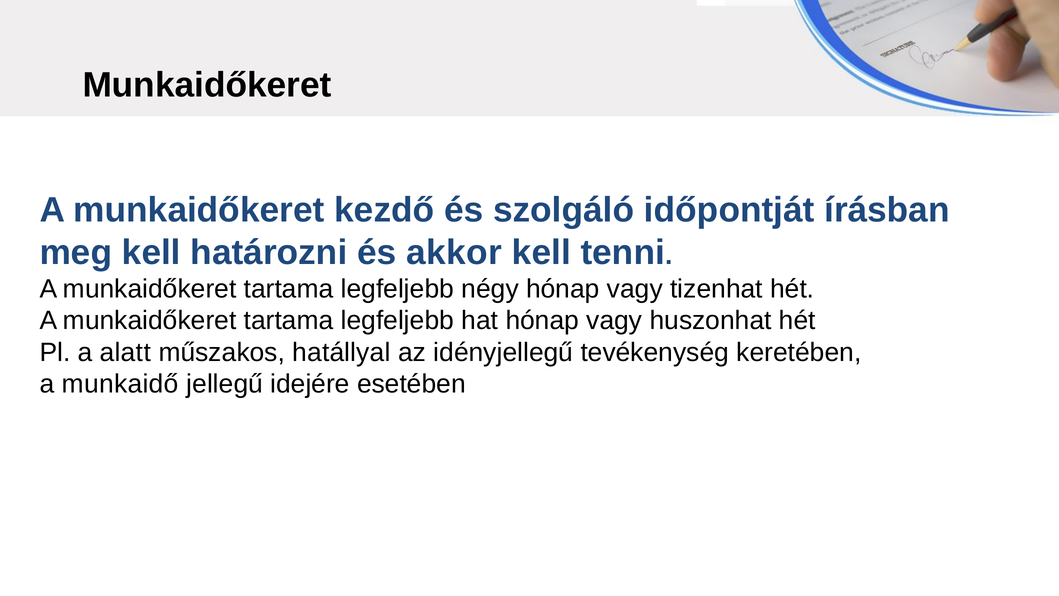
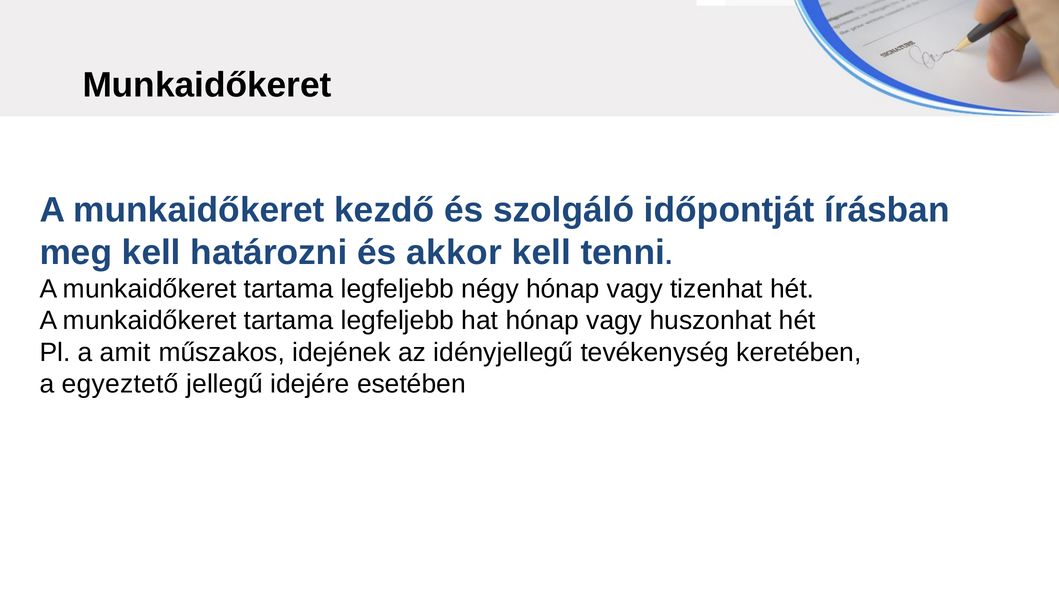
alatt: alatt -> amit
hatállyal: hatállyal -> idejének
munkaidő: munkaidő -> egyeztető
